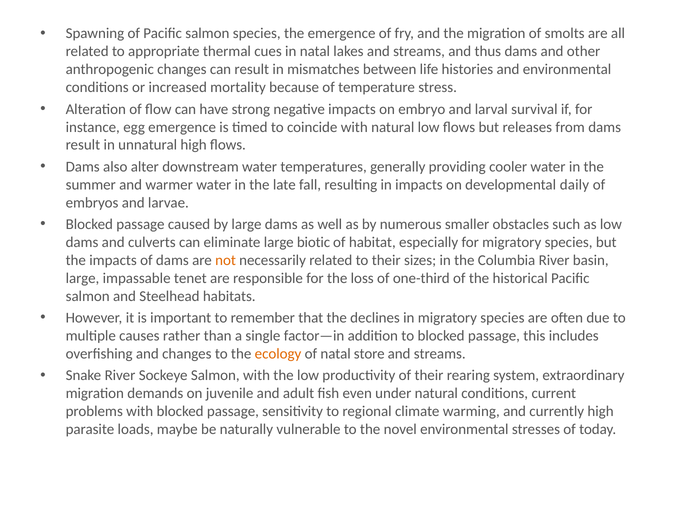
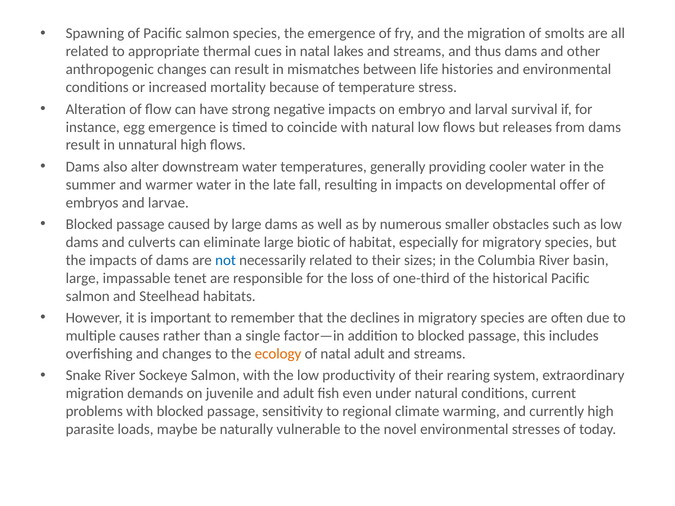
daily: daily -> offer
not colour: orange -> blue
natal store: store -> adult
